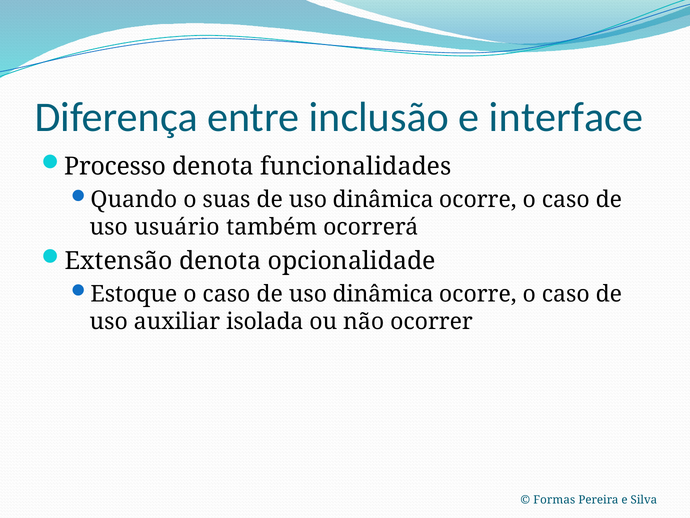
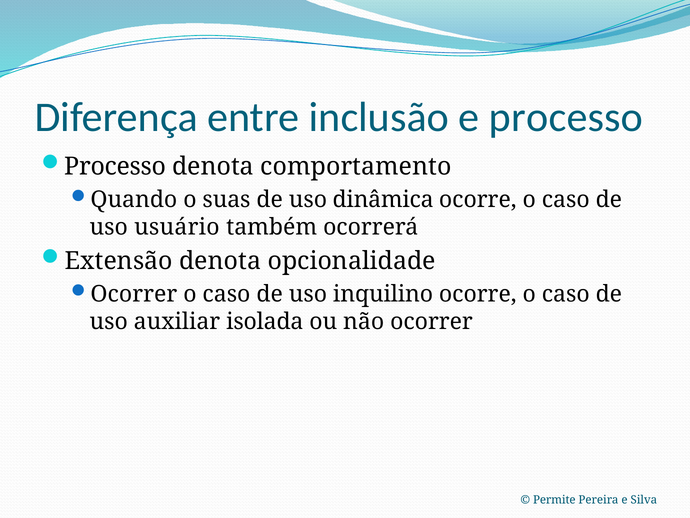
e interface: interface -> processo
funcionalidades: funcionalidades -> comportamento
Estoque at (134, 294): Estoque -> Ocorrer
caso de uso dinâmica: dinâmica -> inquilino
Formas: Formas -> Permite
